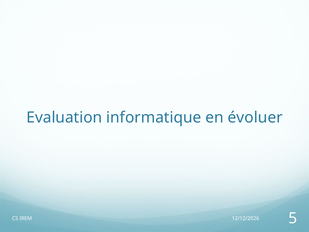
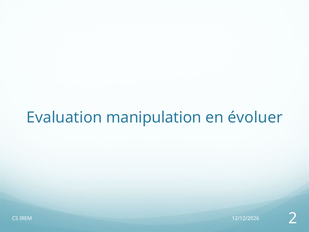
informatique: informatique -> manipulation
5: 5 -> 2
